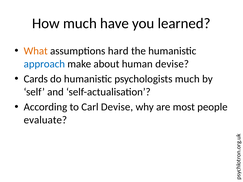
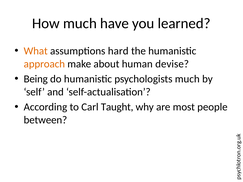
approach colour: blue -> orange
Cards: Cards -> Being
Carl Devise: Devise -> Taught
evaluate: evaluate -> between
